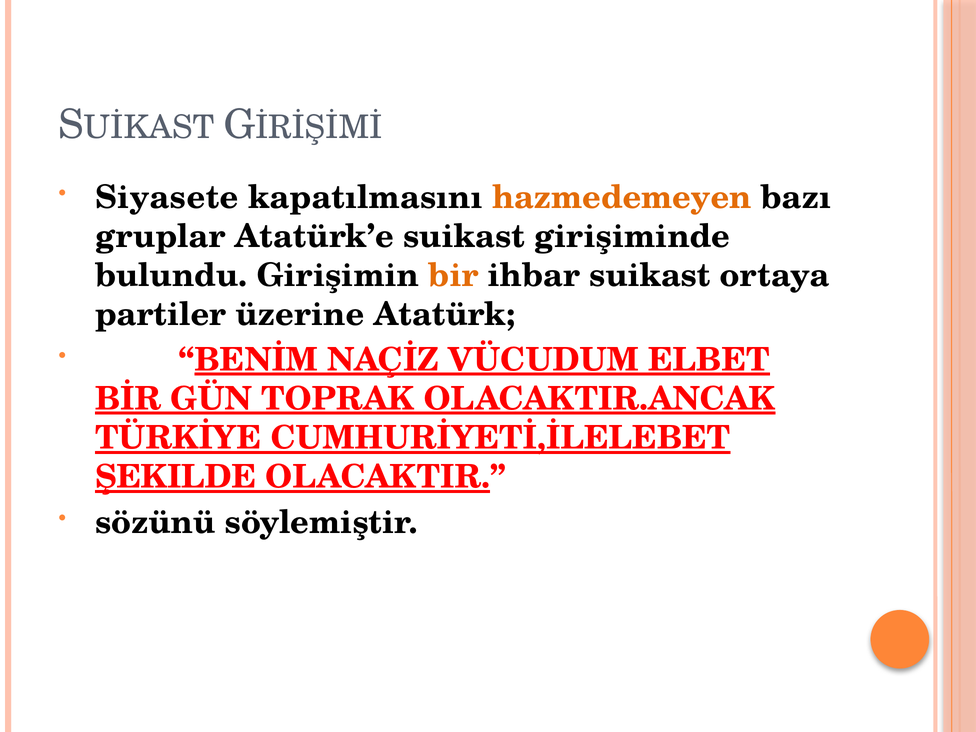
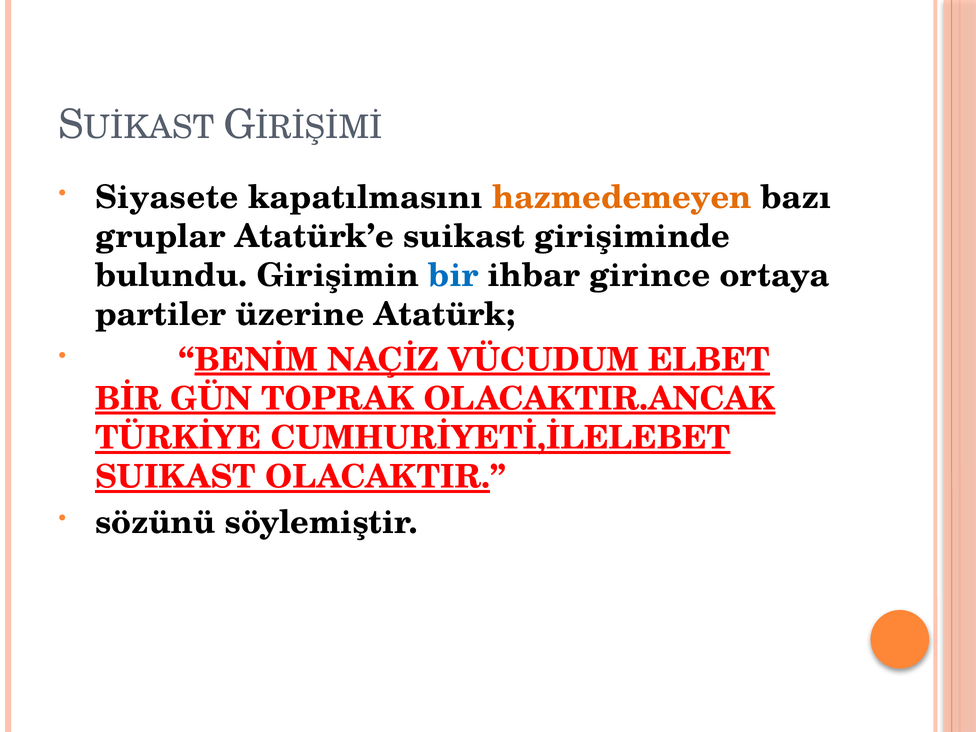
bir colour: orange -> blue
ihbar suikast: suikast -> girince
ŞEKILDE at (176, 477): ŞEKILDE -> SUIKAST
